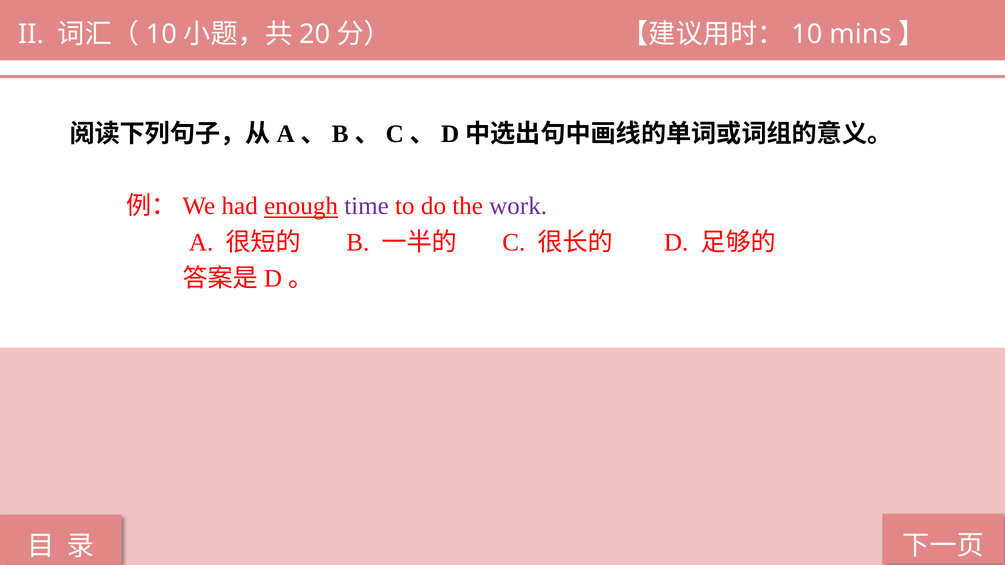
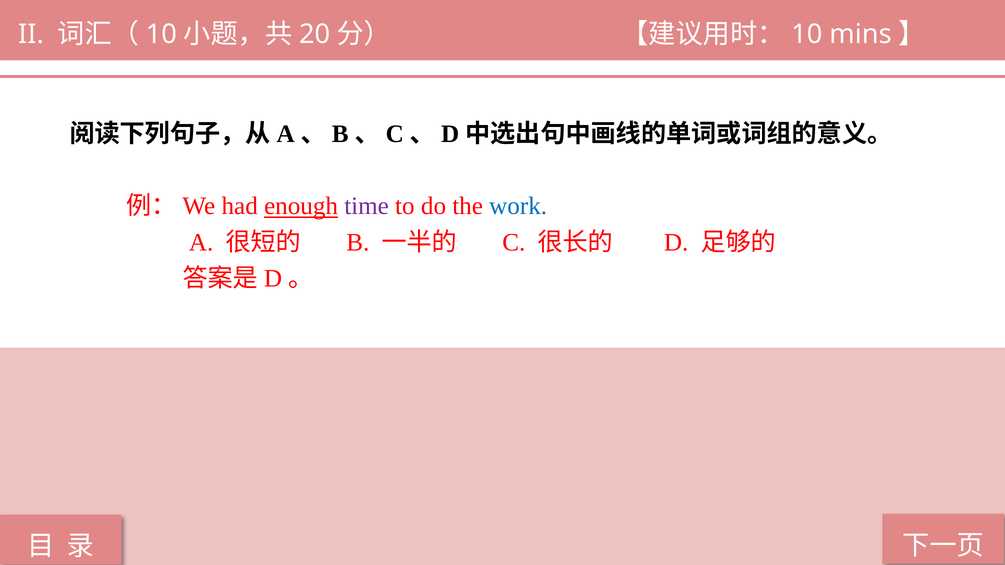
work colour: purple -> blue
